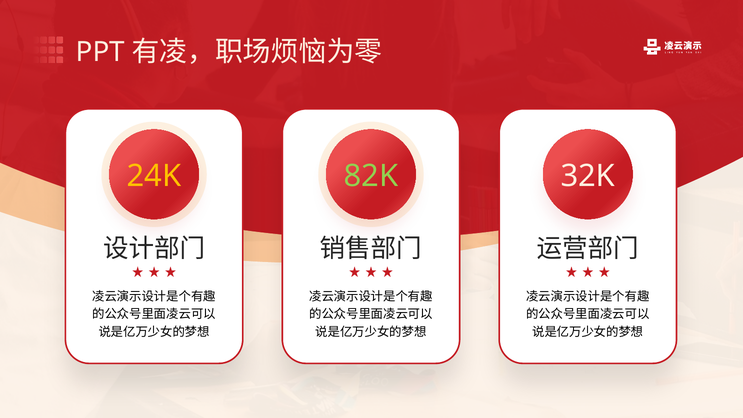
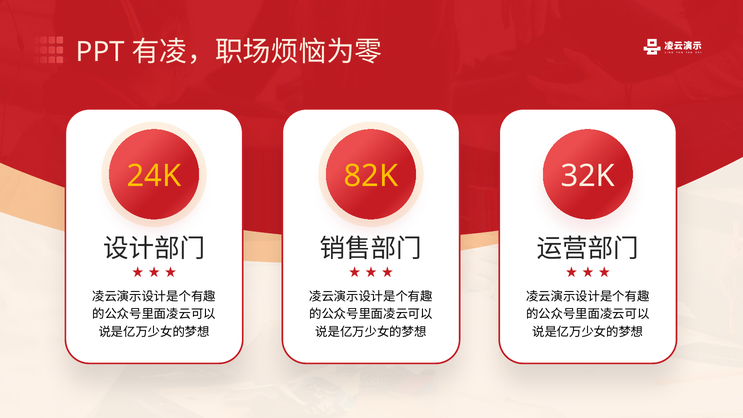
82K colour: light green -> yellow
